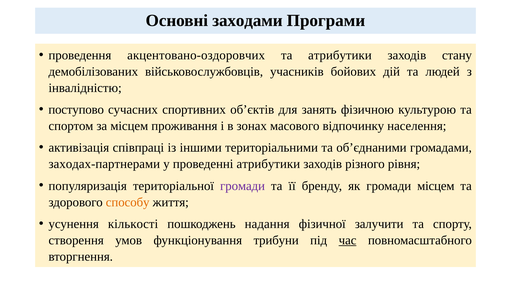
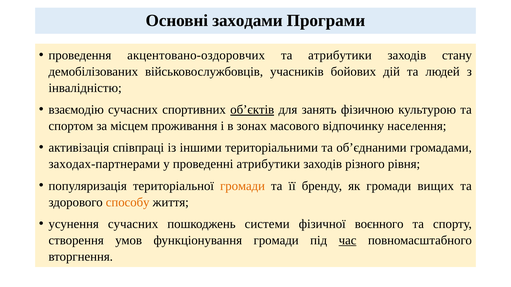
поступово: поступово -> взаємодію
об’єктів underline: none -> present
громади at (243, 186) colour: purple -> orange
громади місцем: місцем -> вищих
усунення кількості: кількості -> сучасних
надання: надання -> системи
залучити: залучити -> воєнного
функціонування трибуни: трибуни -> громади
